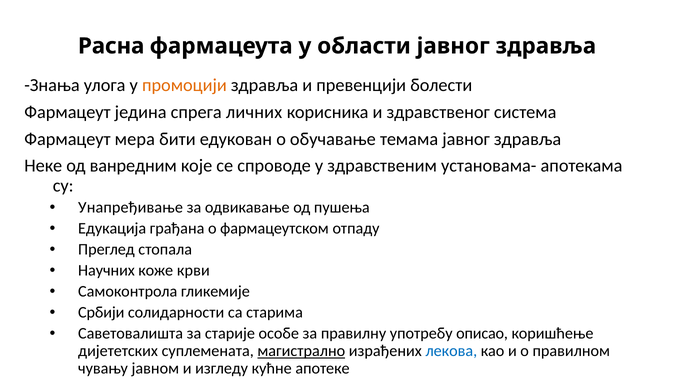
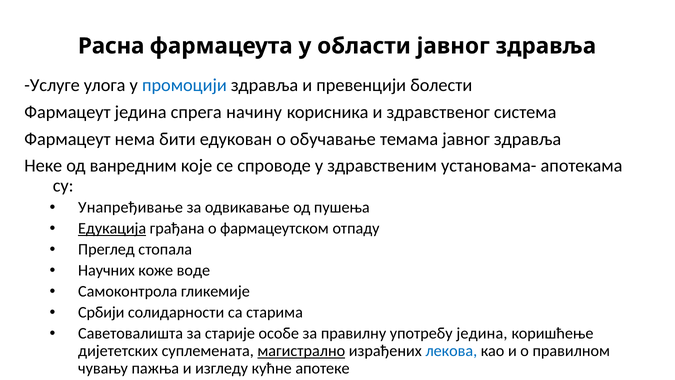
Знања: Знања -> Услуге
промоцији colour: orange -> blue
личних: личних -> начину
мера: мера -> нема
Едукација underline: none -> present
крви: крви -> воде
употребу описао: описао -> једина
јавном: јавном -> пажња
